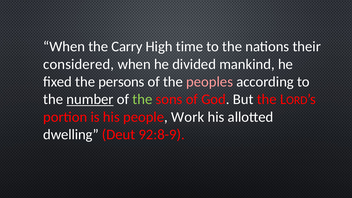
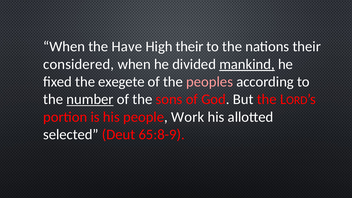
Carry: Carry -> Have
High time: time -> their
mankind underline: none -> present
persons: persons -> exegete
the at (142, 99) colour: light green -> white
dwelling: dwelling -> selected
92:8-9: 92:8-9 -> 65:8-9
